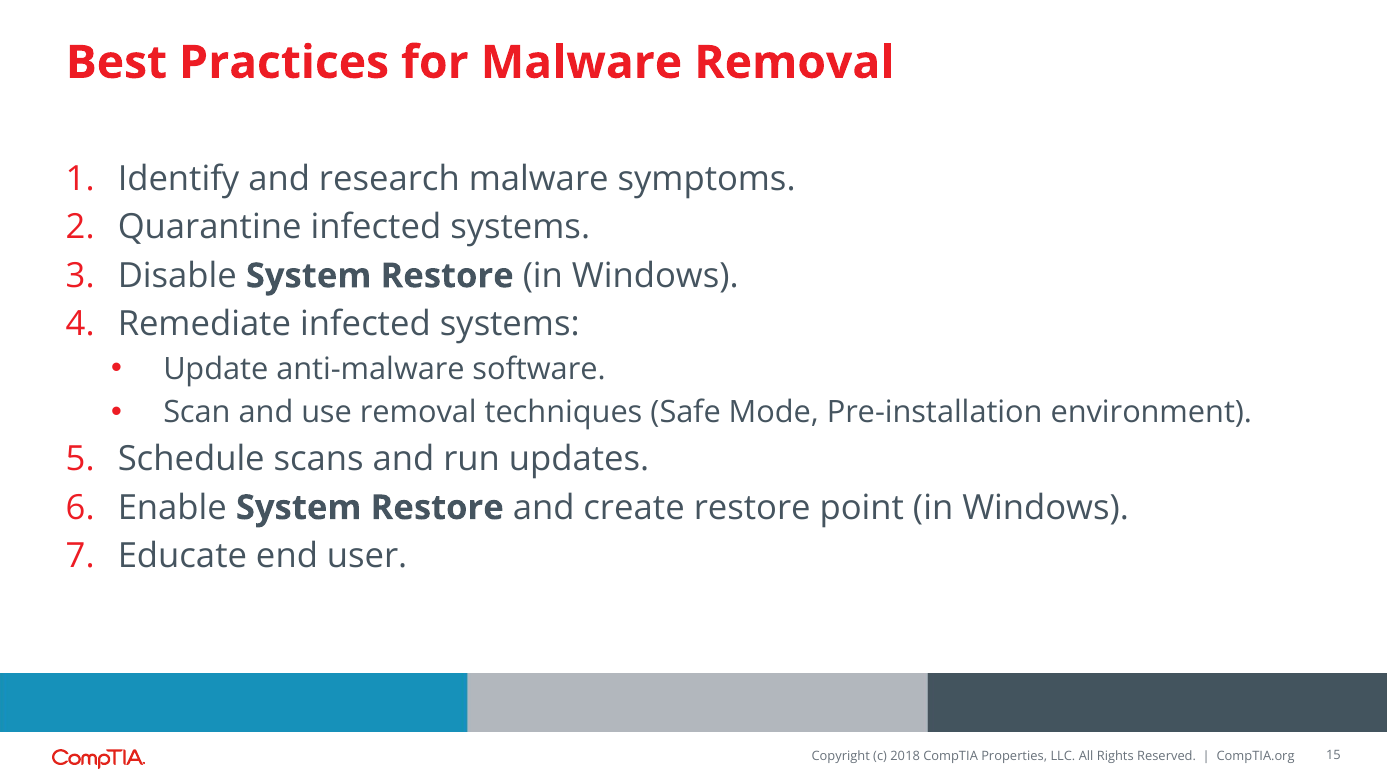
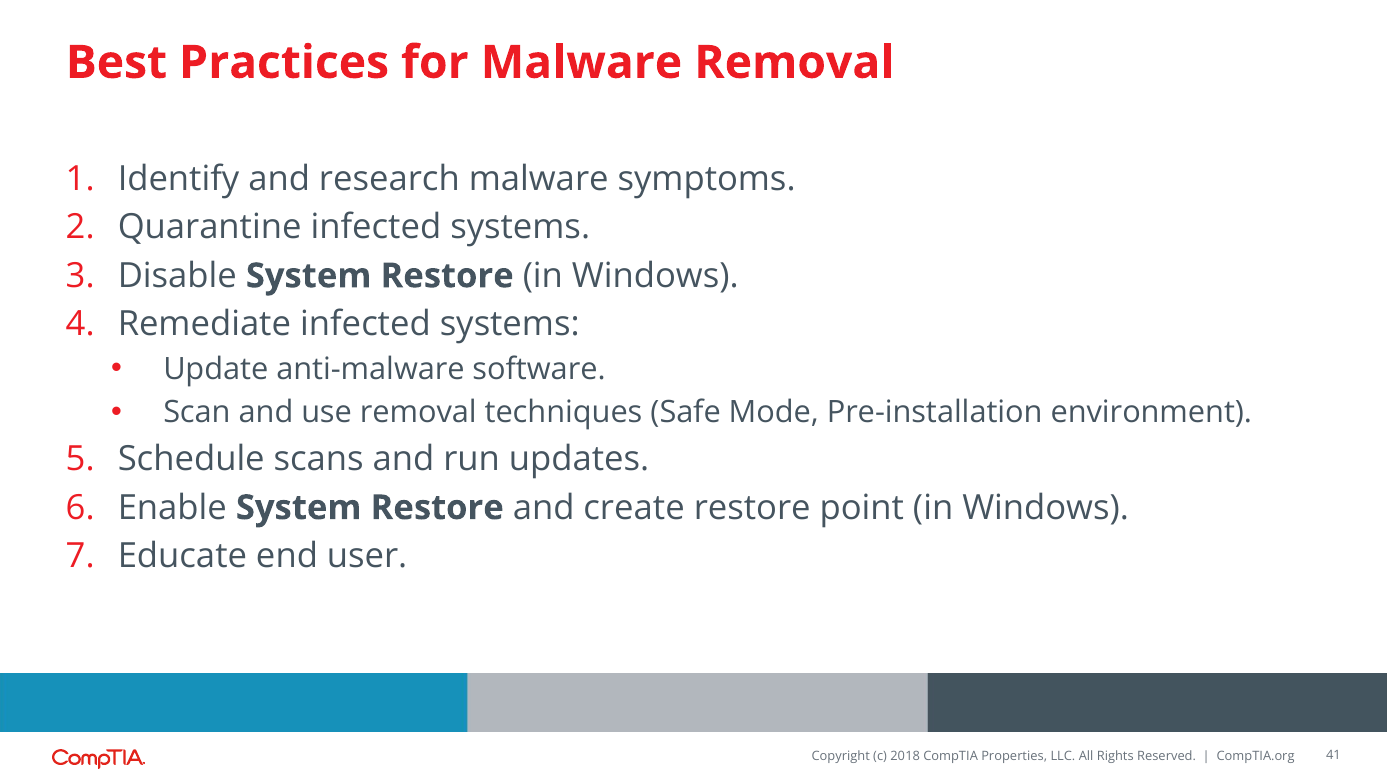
15: 15 -> 41
